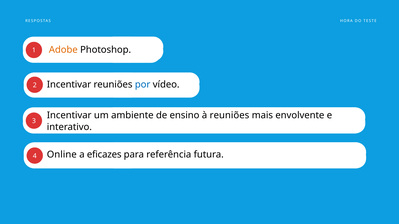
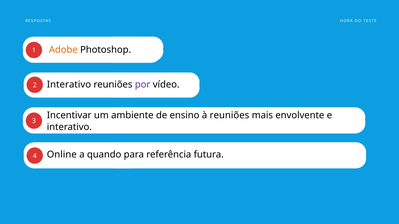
Incentivar at (69, 85): Incentivar -> Interativo
por colour: blue -> purple
eficazes: eficazes -> quando
